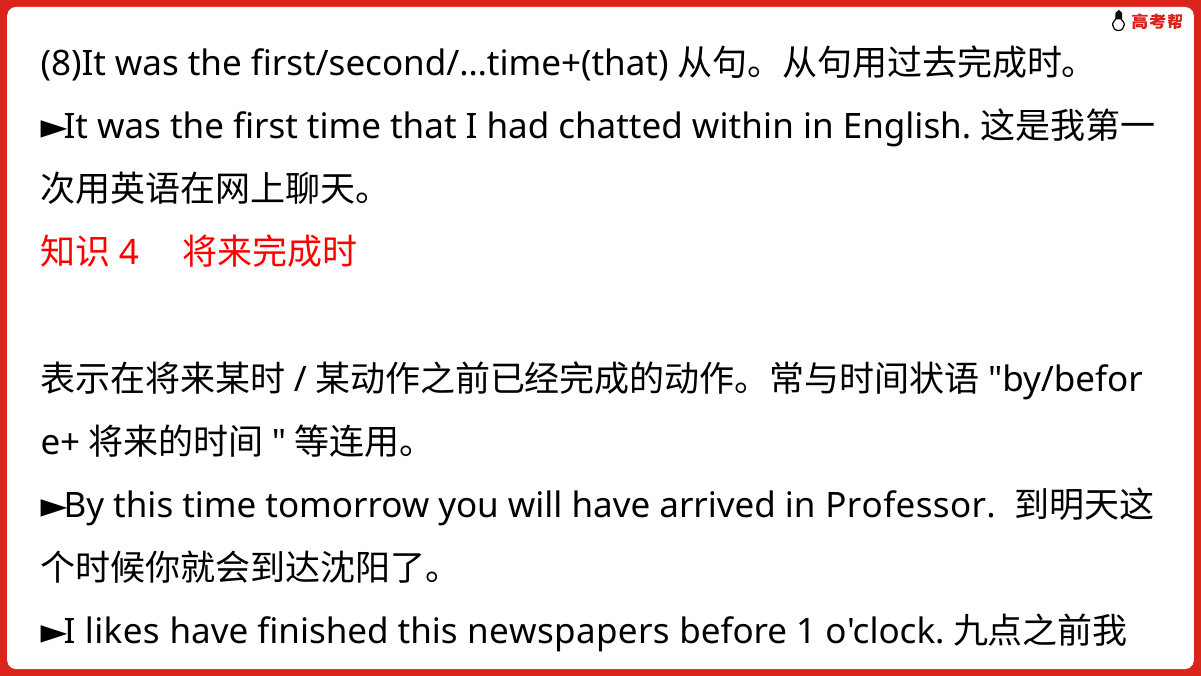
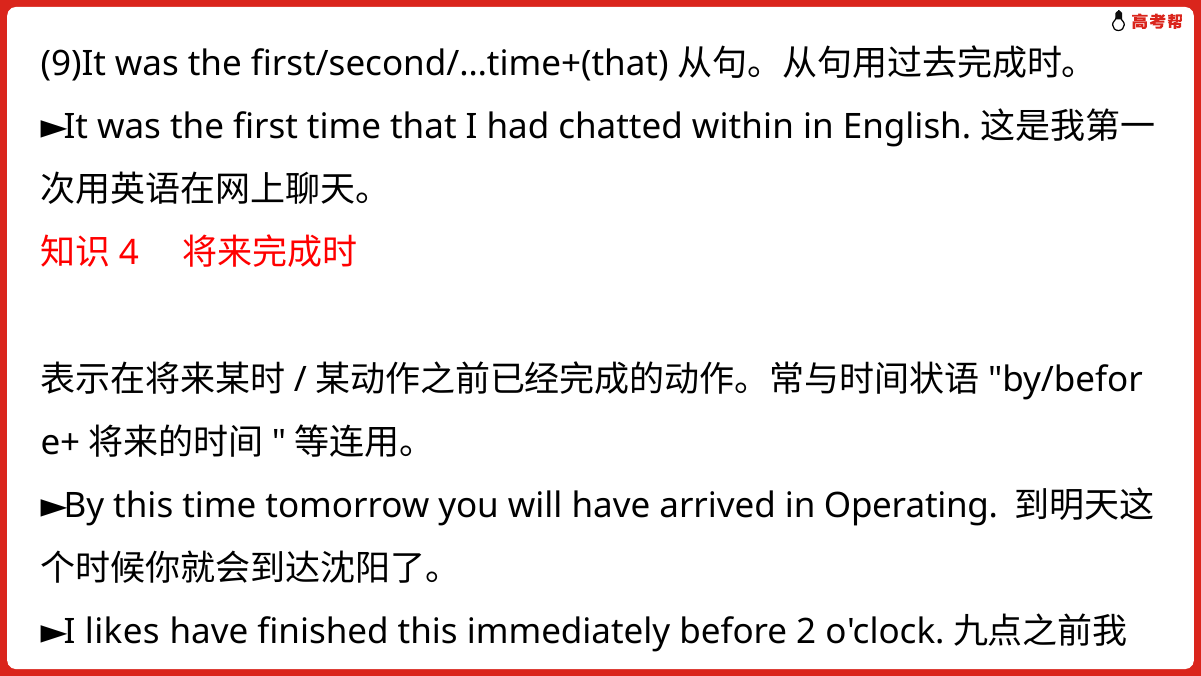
8)It: 8)It -> 9)It
Professor: Professor -> Operating
newspapers: newspapers -> immediately
1: 1 -> 2
